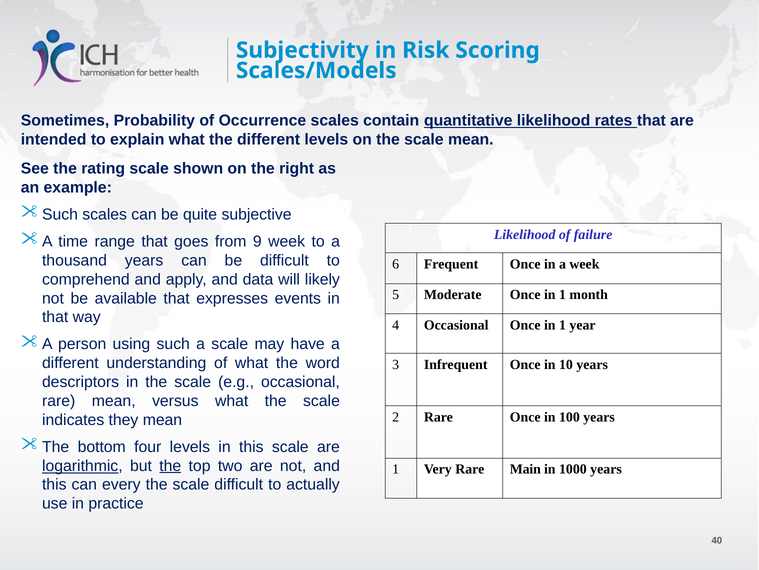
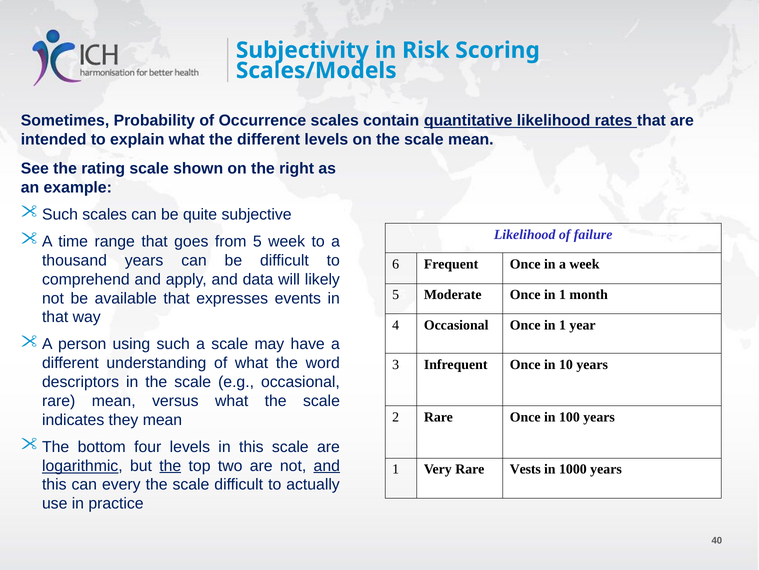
9: 9 -> 5
and at (327, 465) underline: none -> present
Main: Main -> Vests
